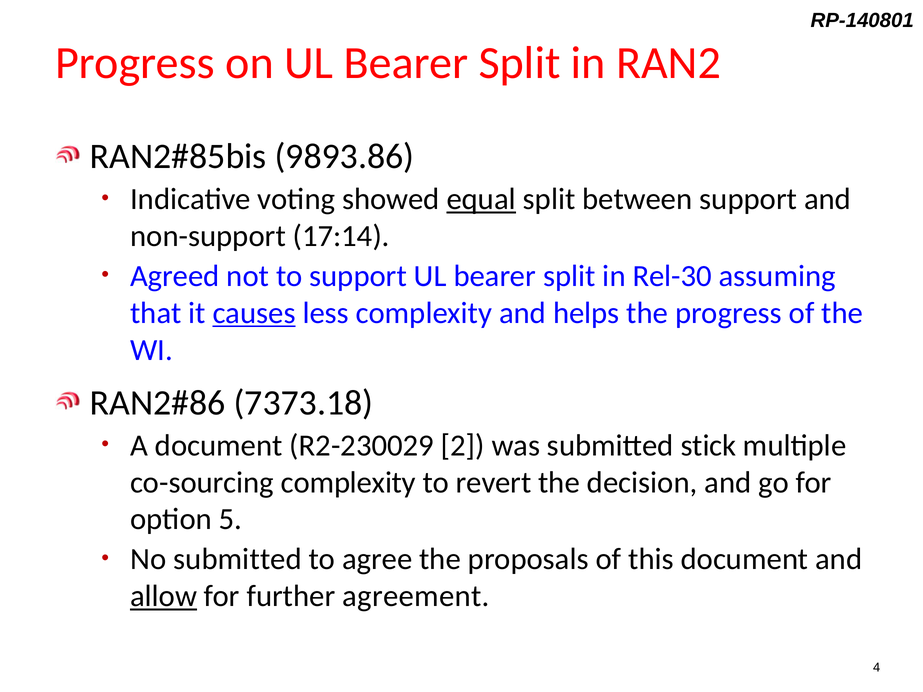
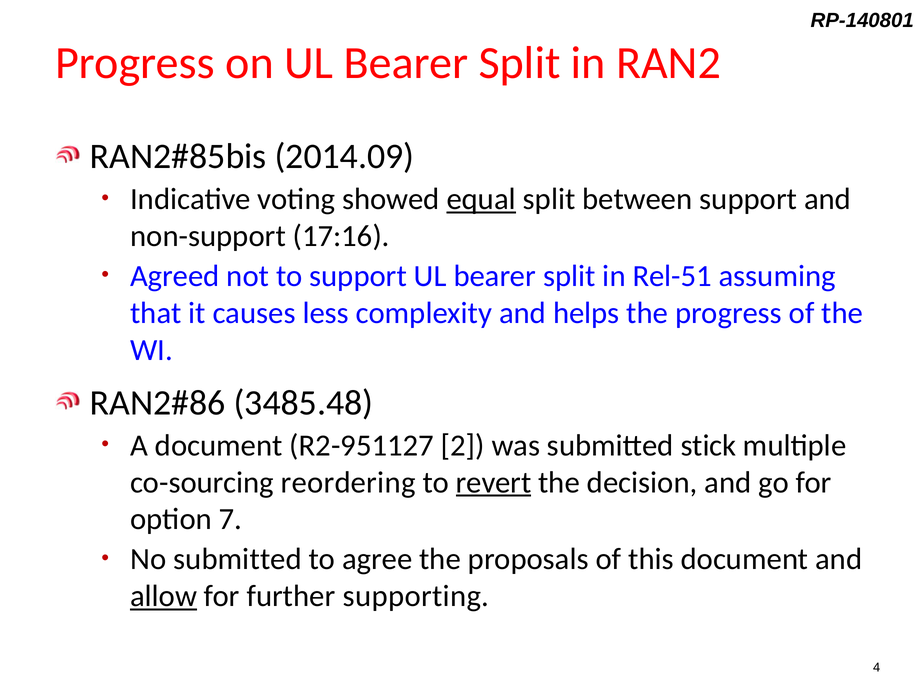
9893.86: 9893.86 -> 2014.09
17:14: 17:14 -> 17:16
Rel-30: Rel-30 -> Rel-51
causes underline: present -> none
7373.18: 7373.18 -> 3485.48
R2-230029: R2-230029 -> R2-951127
co-sourcing complexity: complexity -> reordering
revert underline: none -> present
5: 5 -> 7
agreement: agreement -> supporting
